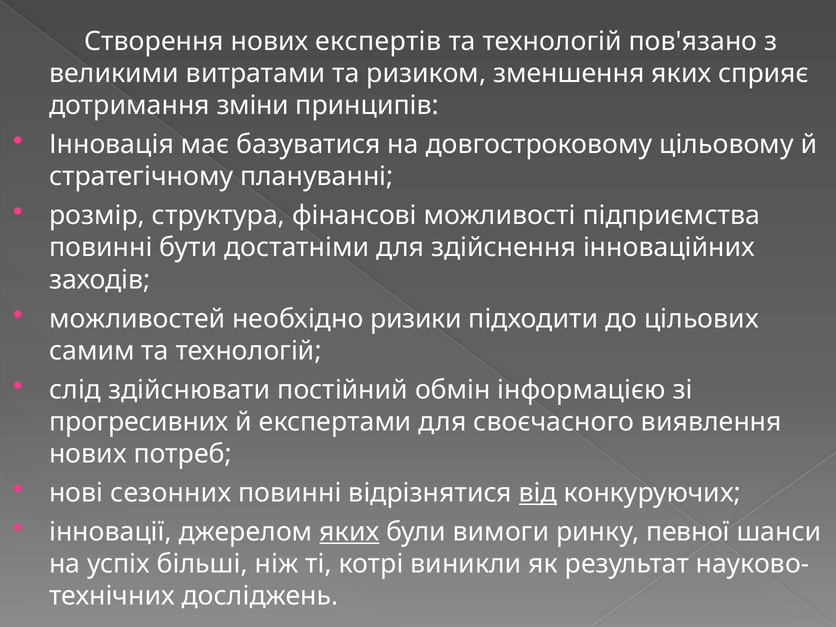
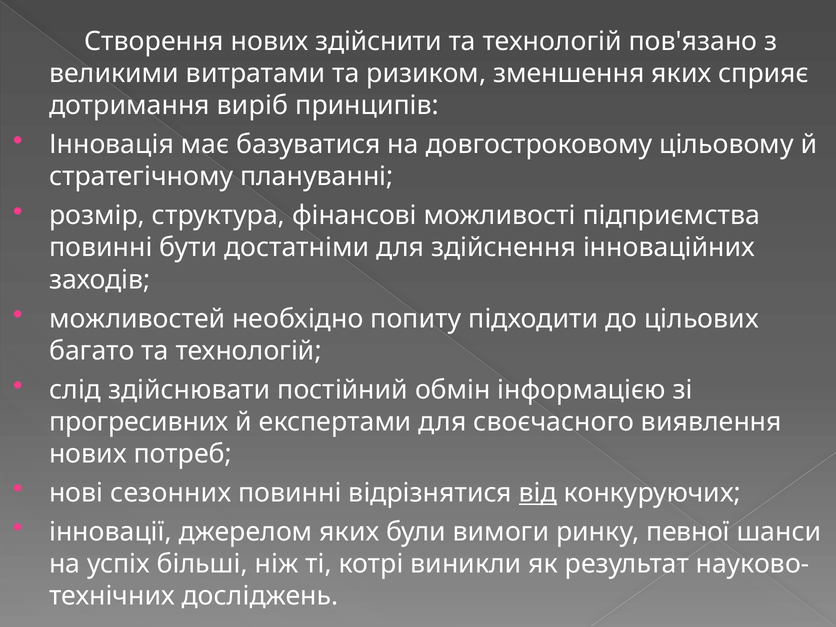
експертів: експертів -> здійснити
зміни: зміни -> виріб
ризики: ризики -> попиту
самим: самим -> багато
яких at (349, 532) underline: present -> none
